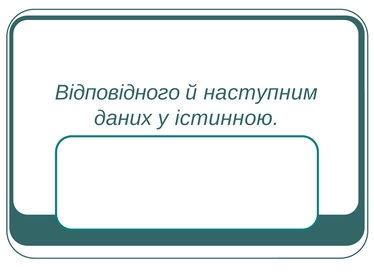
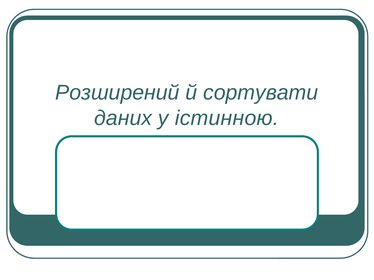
Відповідного: Відповідного -> Розширений
наступним: наступним -> сортувати
